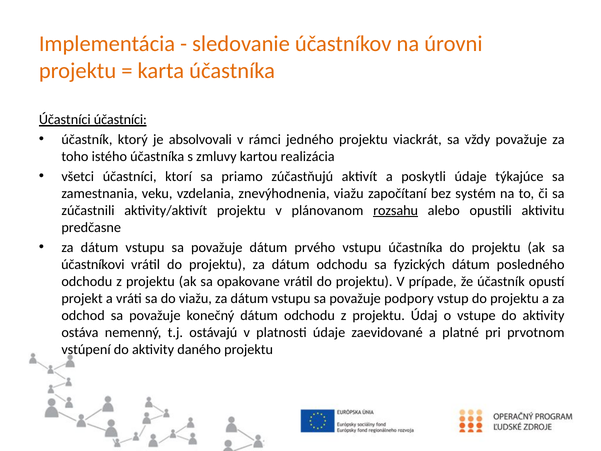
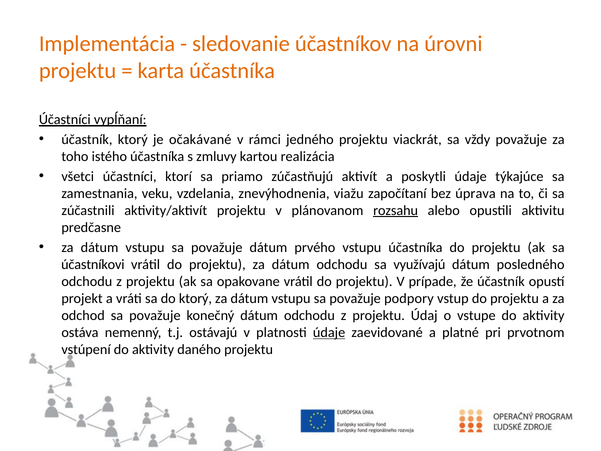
Účastníci účastníci: účastníci -> vypĺňaní
absolvovali: absolvovali -> očakávané
systém: systém -> úprava
fyzických: fyzických -> využívajú
do viažu: viažu -> ktorý
údaje at (329, 333) underline: none -> present
